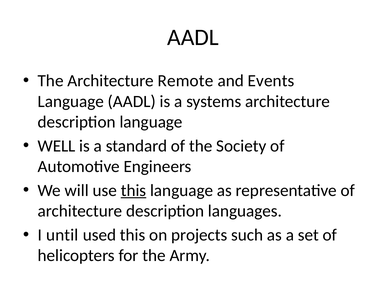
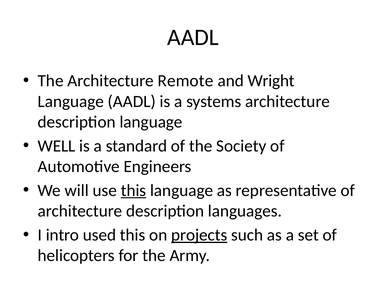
Events: Events -> Wright
until: until -> intro
projects underline: none -> present
